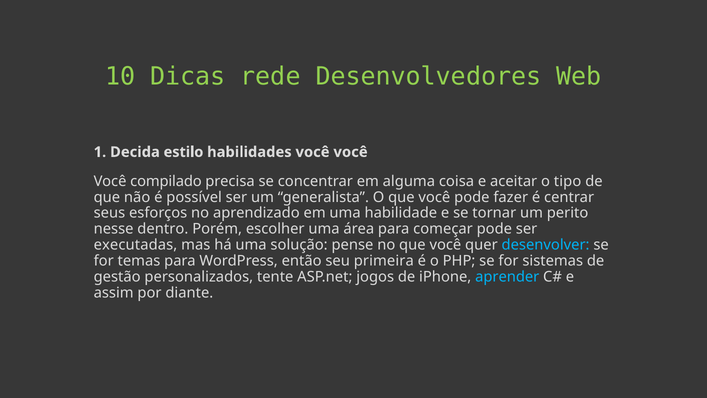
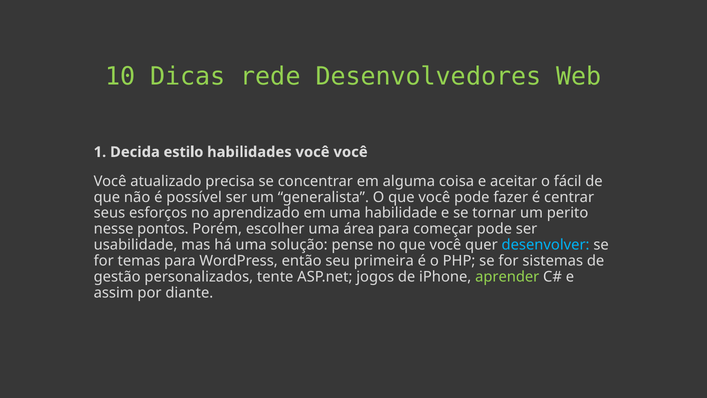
compilado: compilado -> atualizado
tipo: tipo -> fácil
dentro: dentro -> pontos
executadas: executadas -> usabilidade
aprender colour: light blue -> light green
